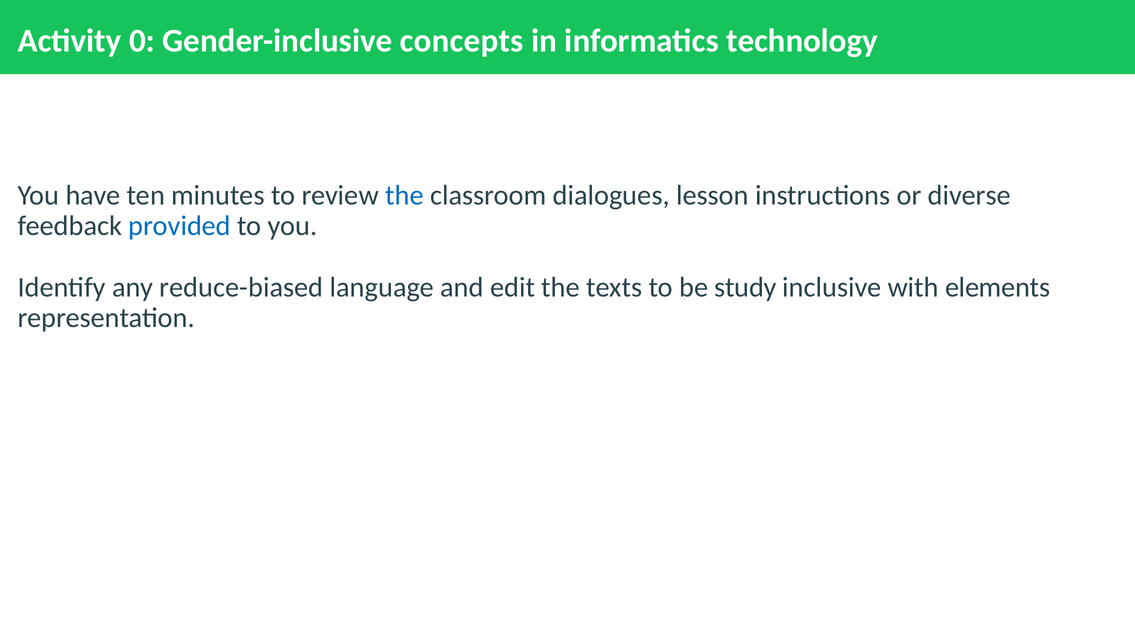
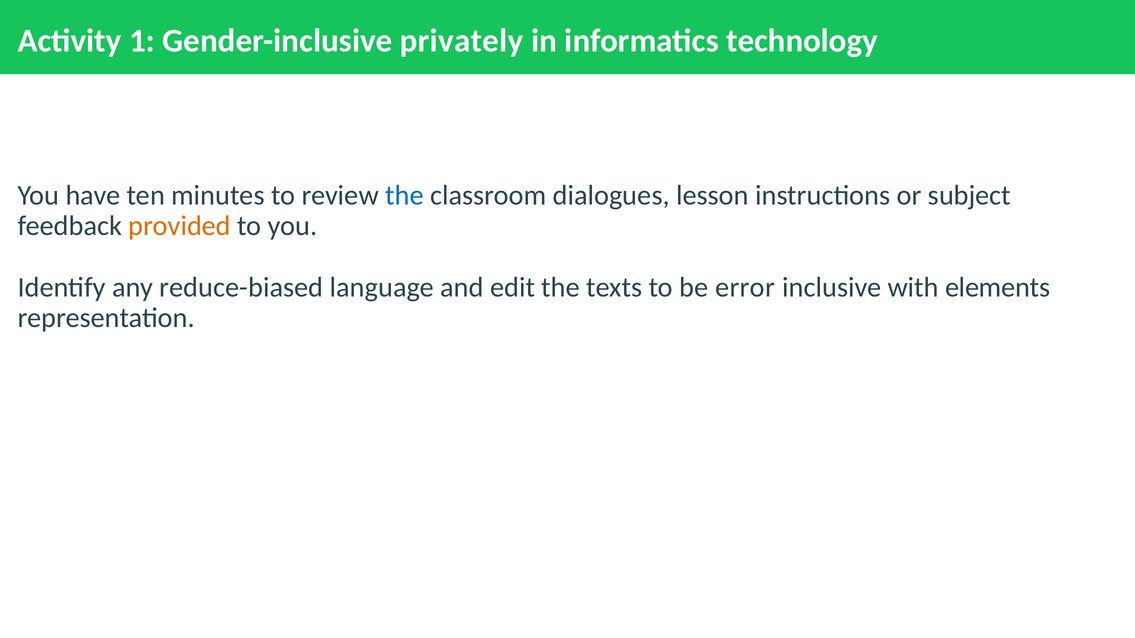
0: 0 -> 1
concepts: concepts -> privately
diverse: diverse -> subject
provided colour: blue -> orange
study: study -> error
